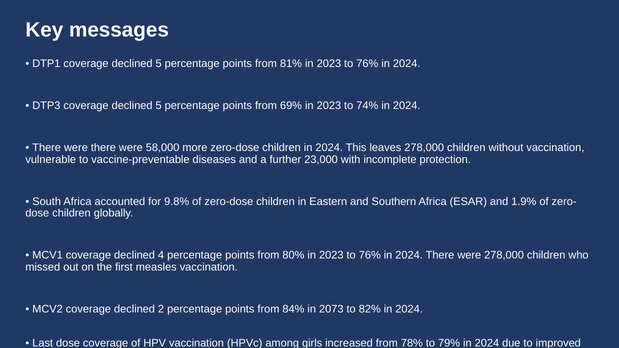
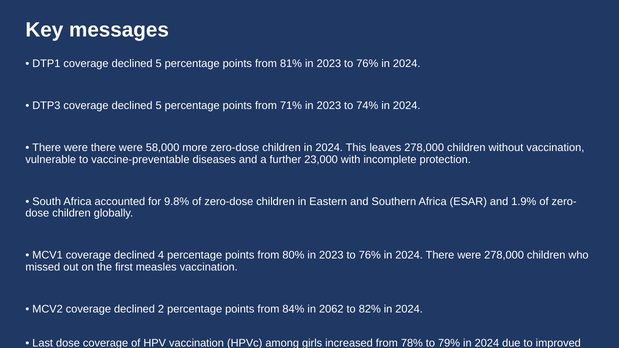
69%: 69% -> 71%
2073: 2073 -> 2062
